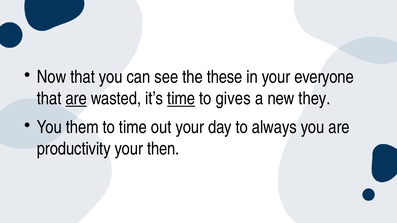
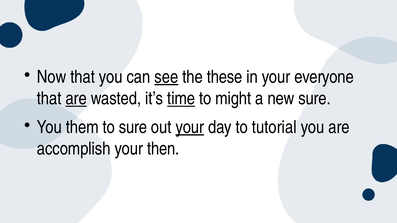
see underline: none -> present
gives: gives -> might
new they: they -> sure
to time: time -> sure
your at (190, 127) underline: none -> present
always: always -> tutorial
productivity: productivity -> accomplish
